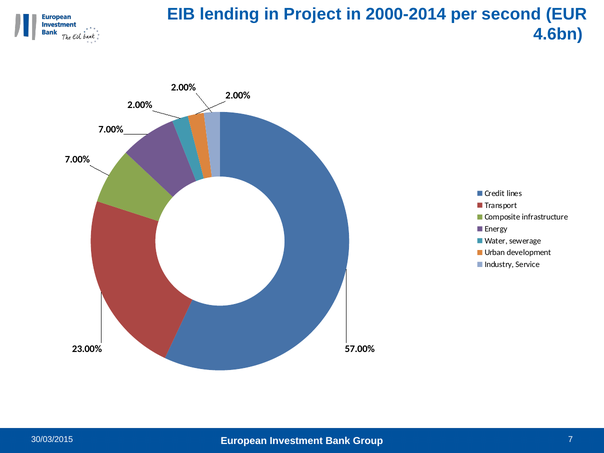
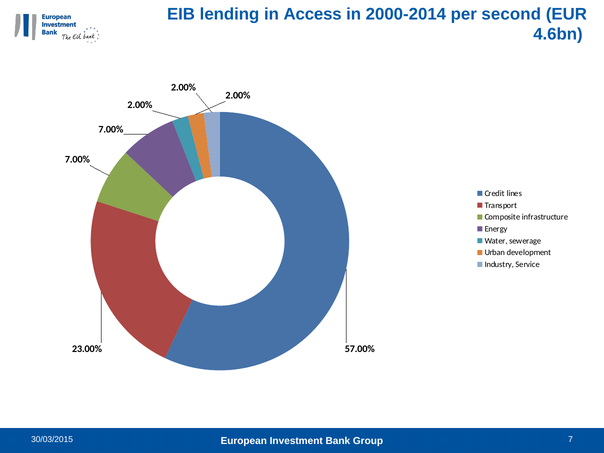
Project: Project -> Access
